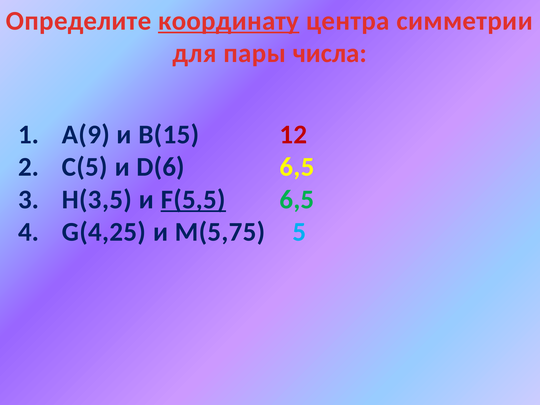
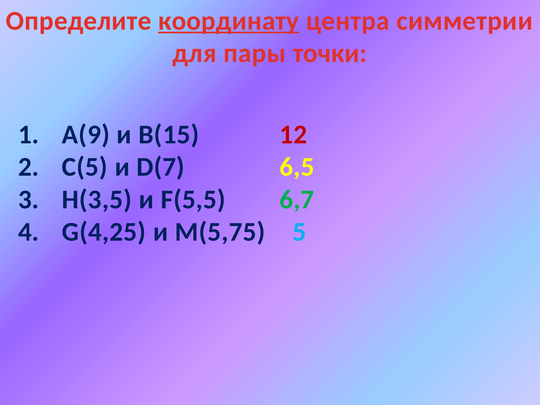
числа: числа -> точки
D(6: D(6 -> D(7
F(5,5 underline: present -> none
6,5 at (297, 199): 6,5 -> 6,7
